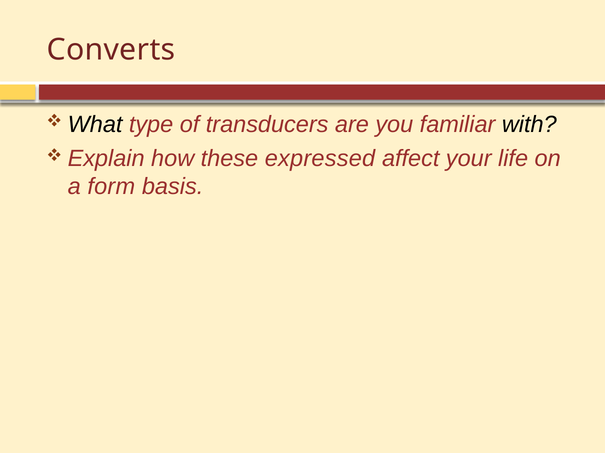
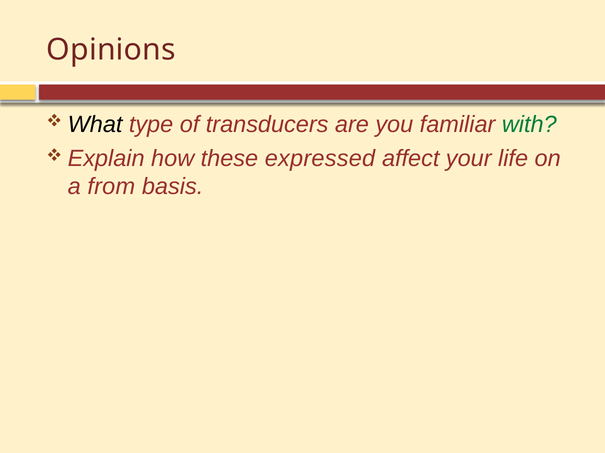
Converts: Converts -> Opinions
with colour: black -> green
form: form -> from
